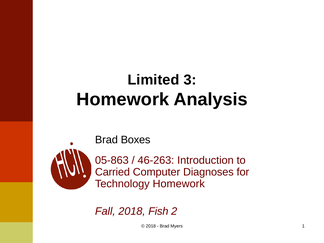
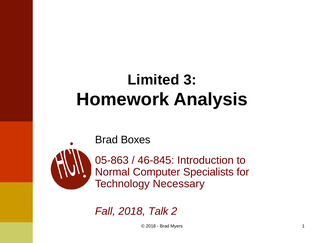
46-263: 46-263 -> 46-845
Carried: Carried -> Normal
Diagnoses: Diagnoses -> Specialists
Technology Homework: Homework -> Necessary
Fish: Fish -> Talk
